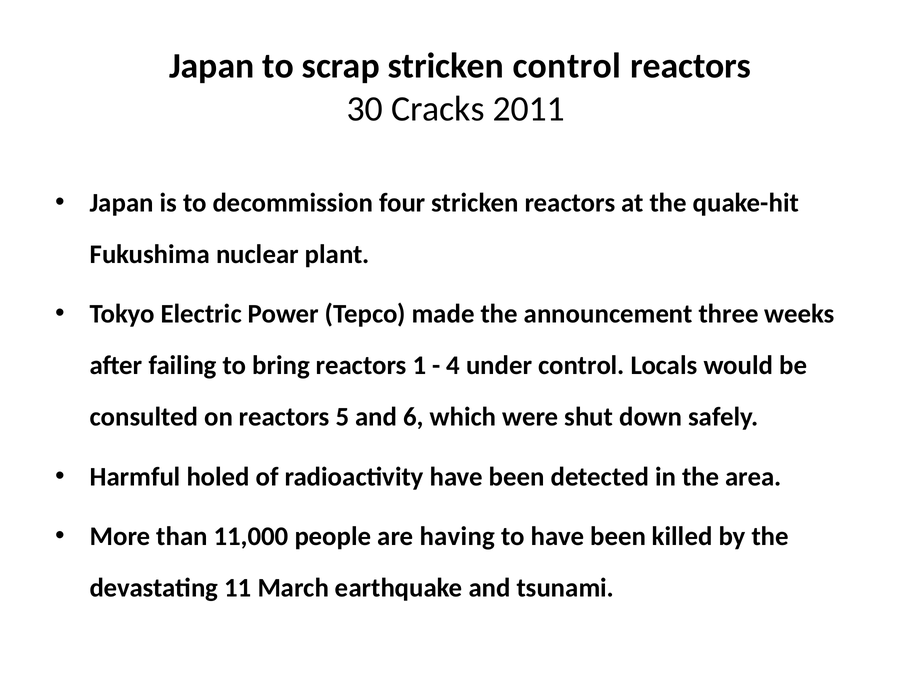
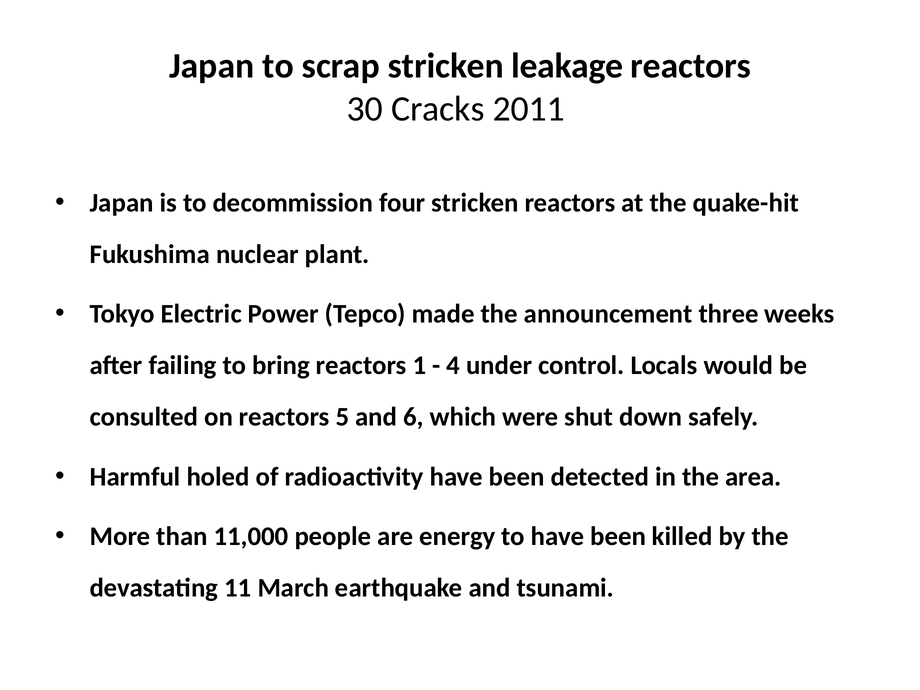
stricken control: control -> leakage
having: having -> energy
